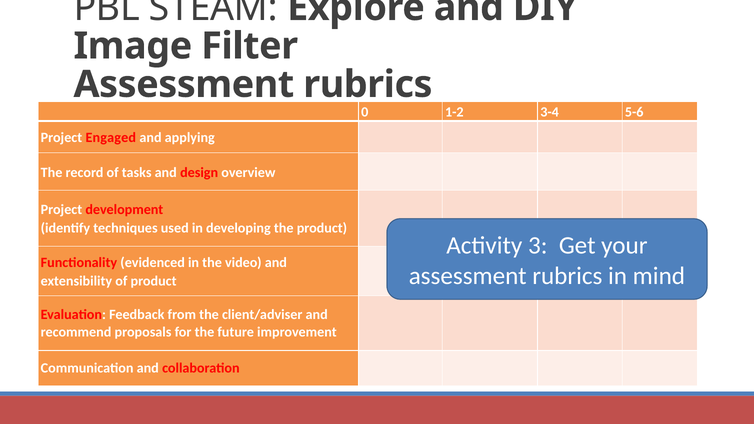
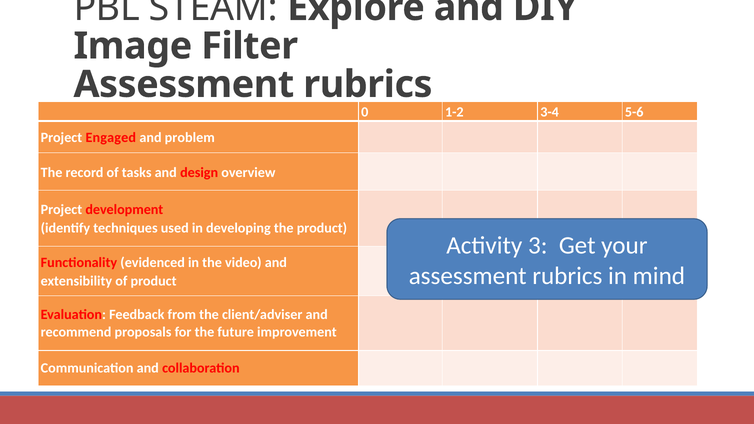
applying: applying -> problem
